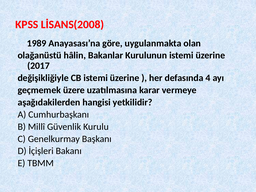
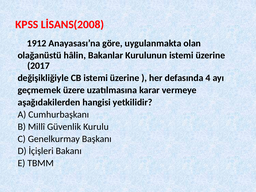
1989: 1989 -> 1912
